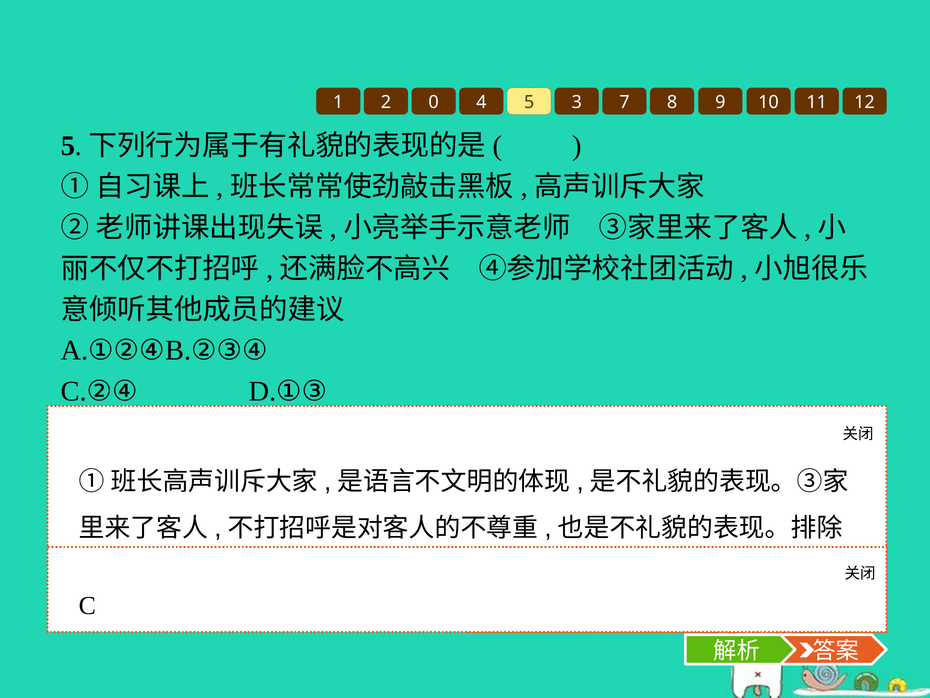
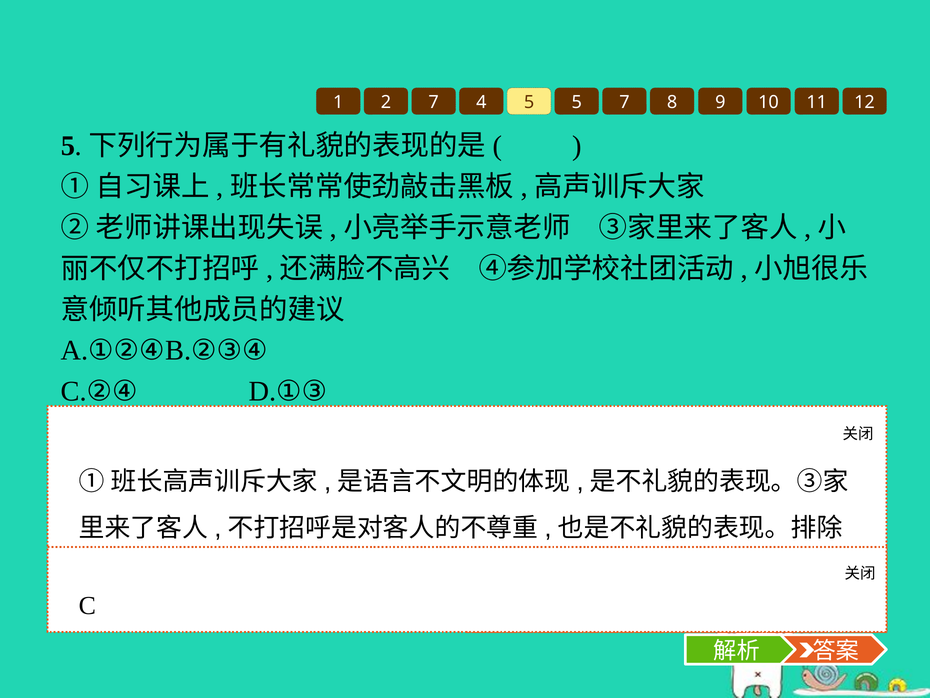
2 0: 0 -> 7
5 3: 3 -> 5
